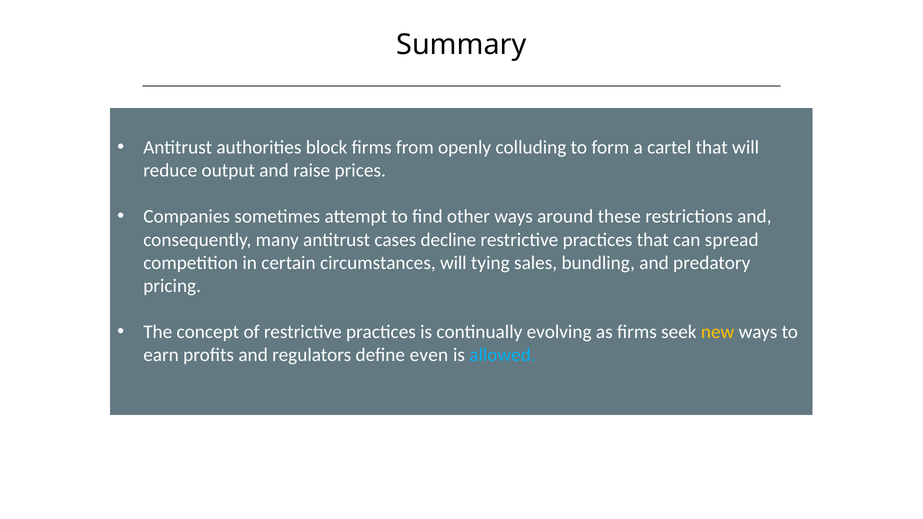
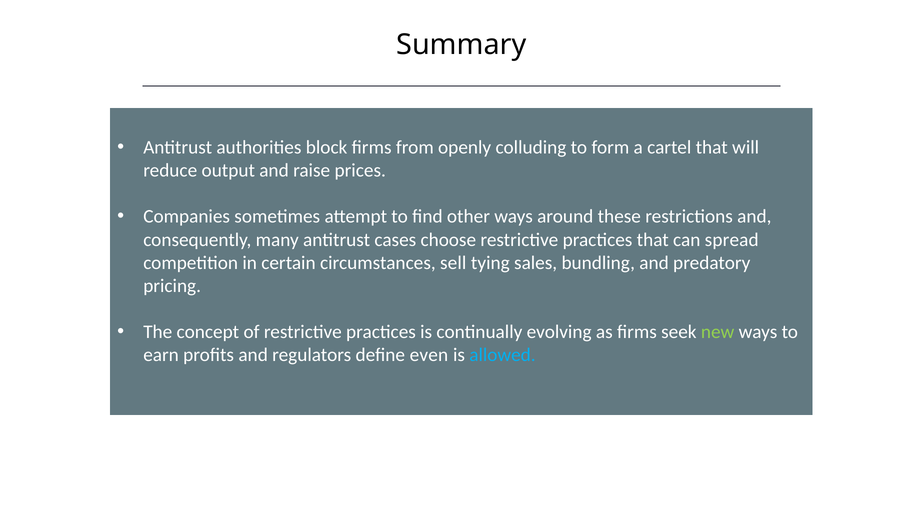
decline: decline -> choose
circumstances will: will -> sell
new colour: yellow -> light green
